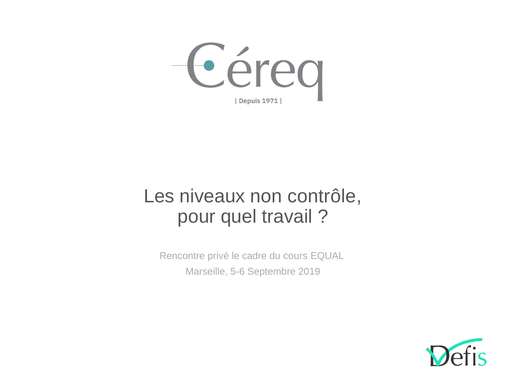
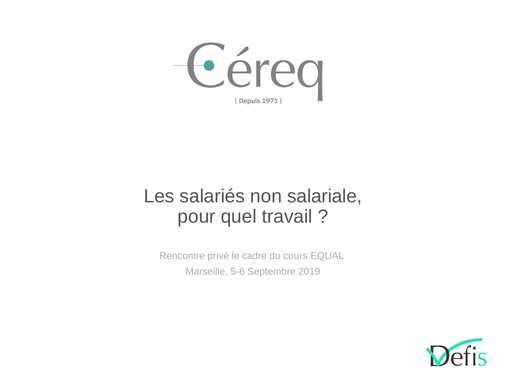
niveaux: niveaux -> salariés
contrôle: contrôle -> salariale
